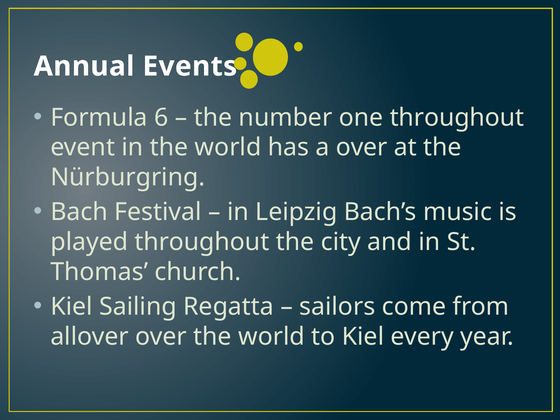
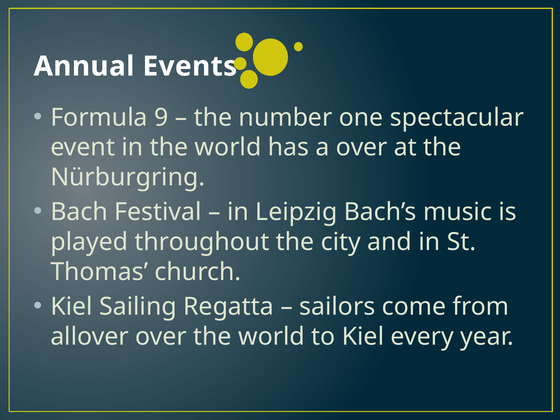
6: 6 -> 9
one throughout: throughout -> spectacular
